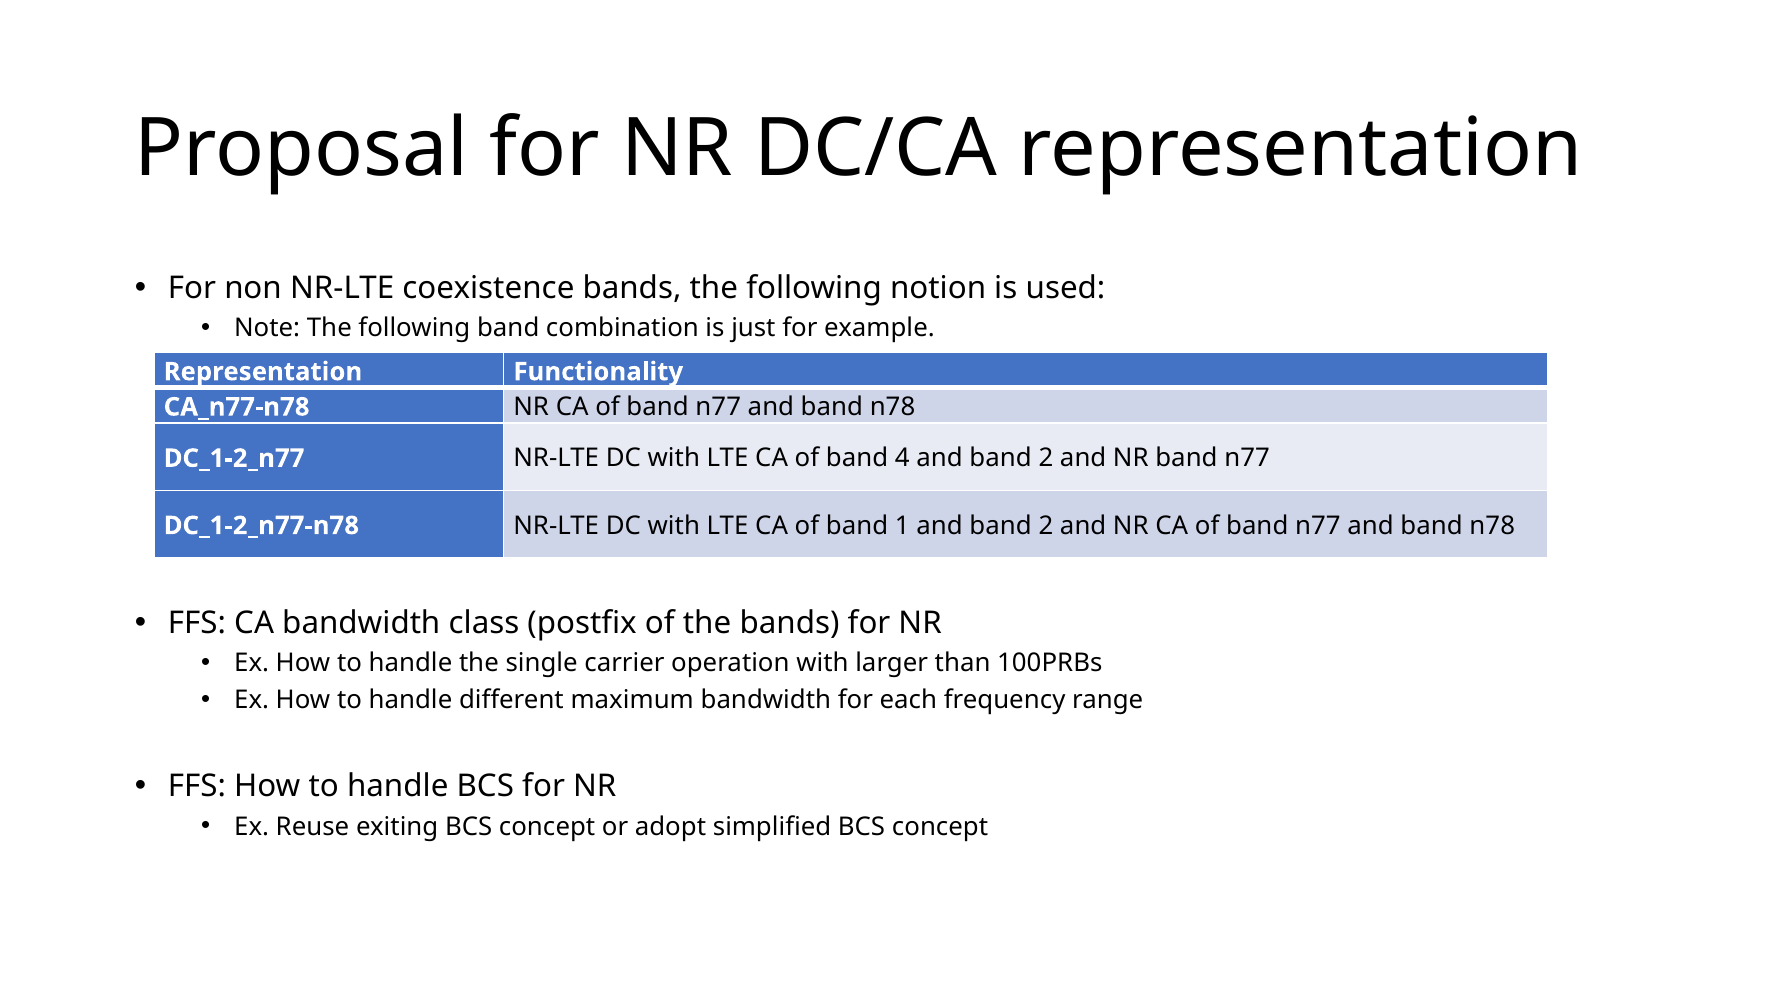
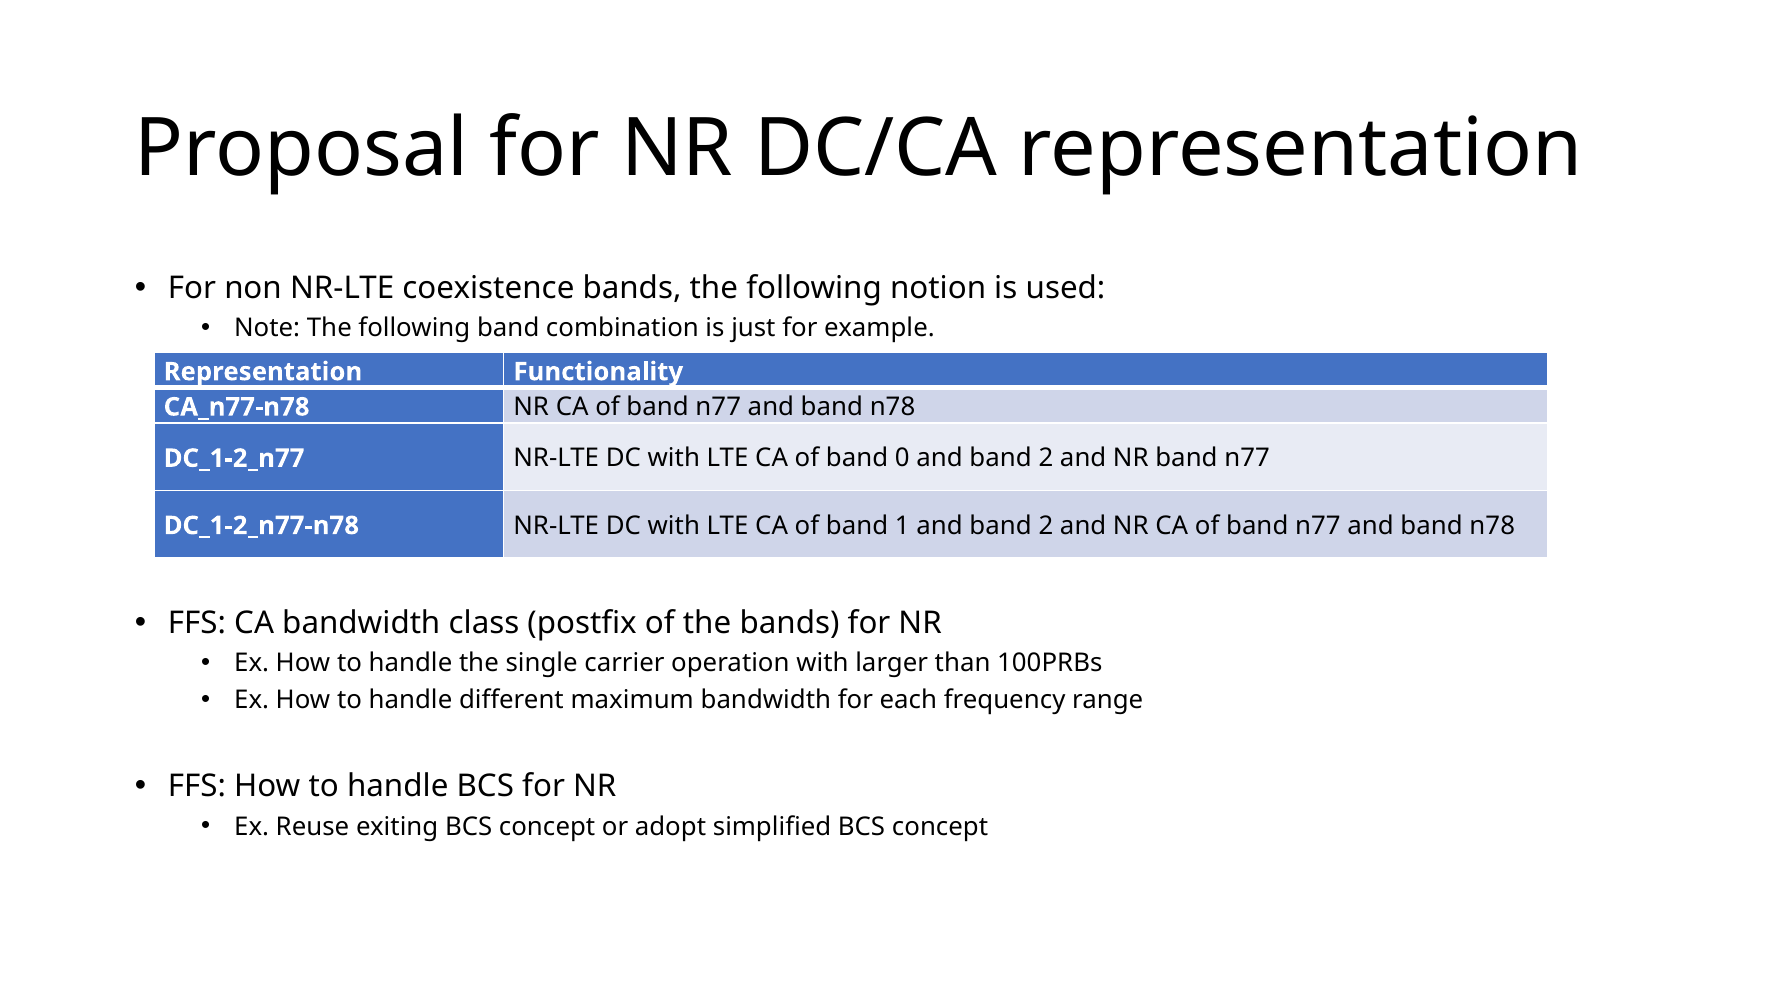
4: 4 -> 0
